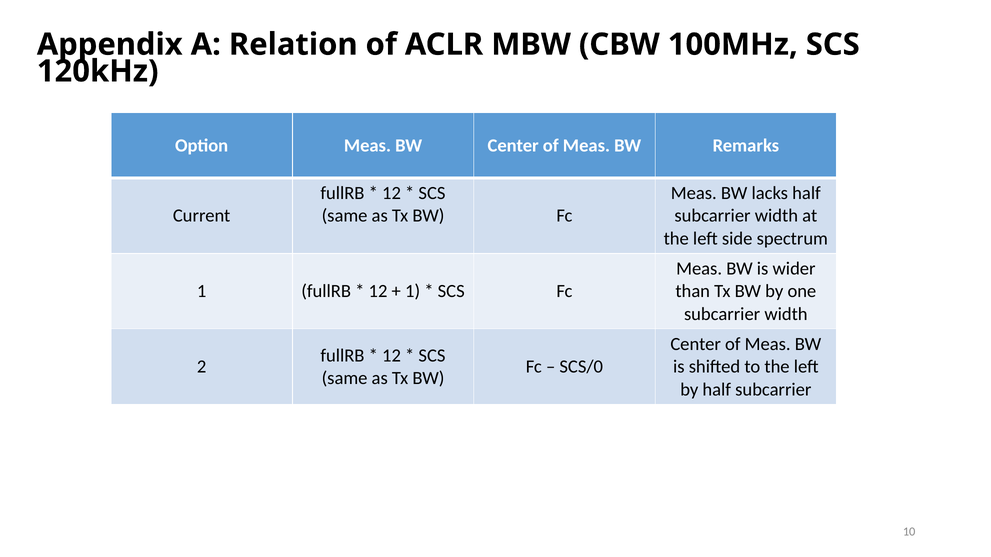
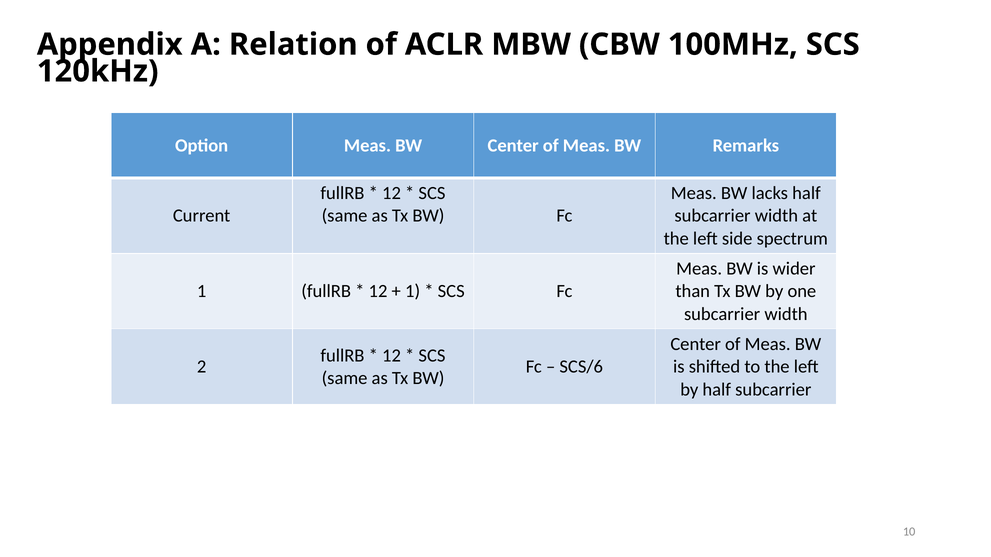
SCS/0: SCS/0 -> SCS/6
